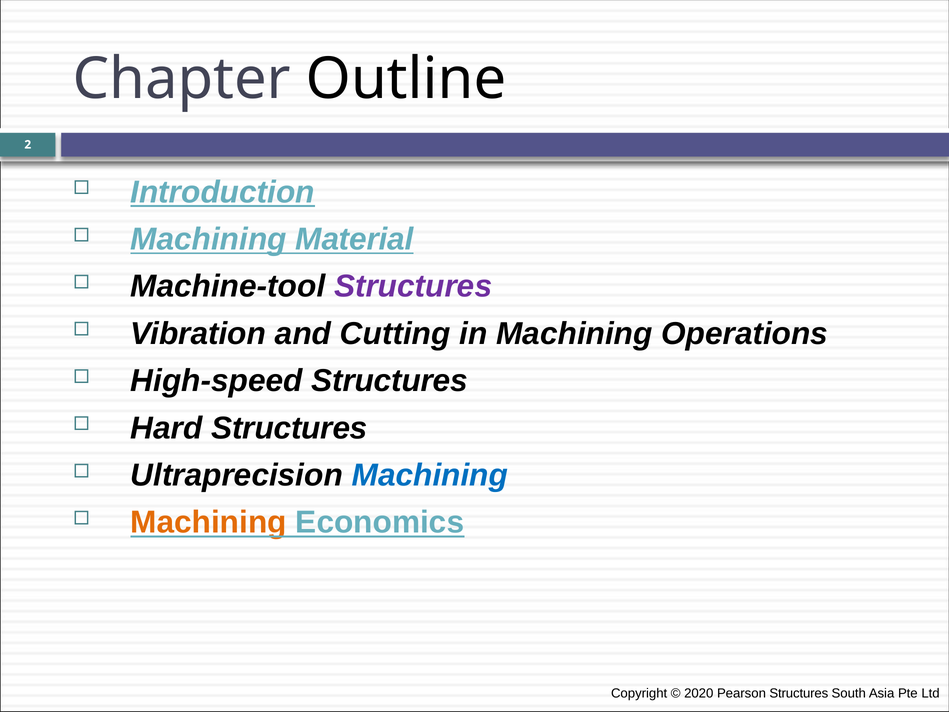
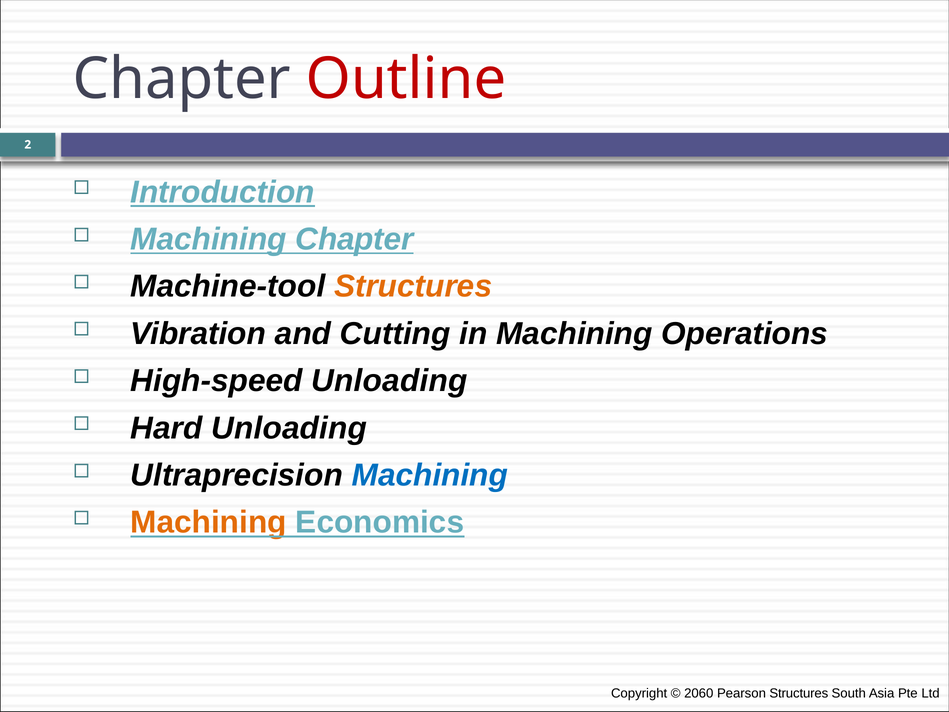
Outline colour: black -> red
Machining Material: Material -> Chapter
Structures at (413, 286) colour: purple -> orange
High-speed Structures: Structures -> Unloading
Hard Structures: Structures -> Unloading
2020: 2020 -> 2060
